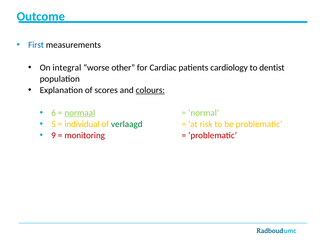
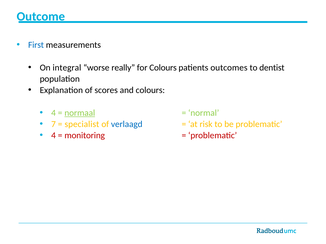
other: other -> really
for Cardiac: Cardiac -> Colours
cardiology: cardiology -> outcomes
colours at (150, 90) underline: present -> none
6 at (54, 113): 6 -> 4
5: 5 -> 7
individual: individual -> specialist
verlaagd colour: green -> blue
9 at (54, 136): 9 -> 4
